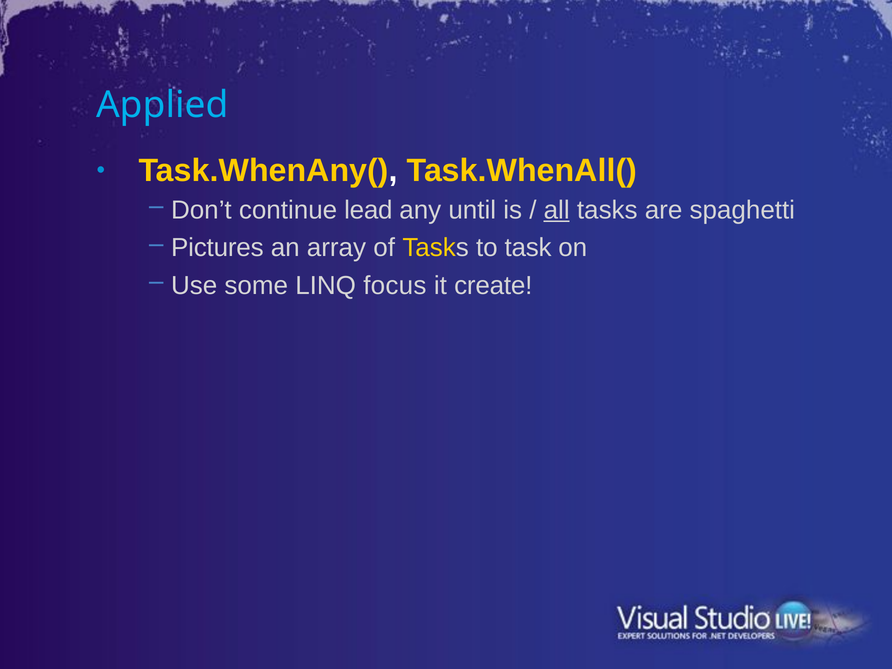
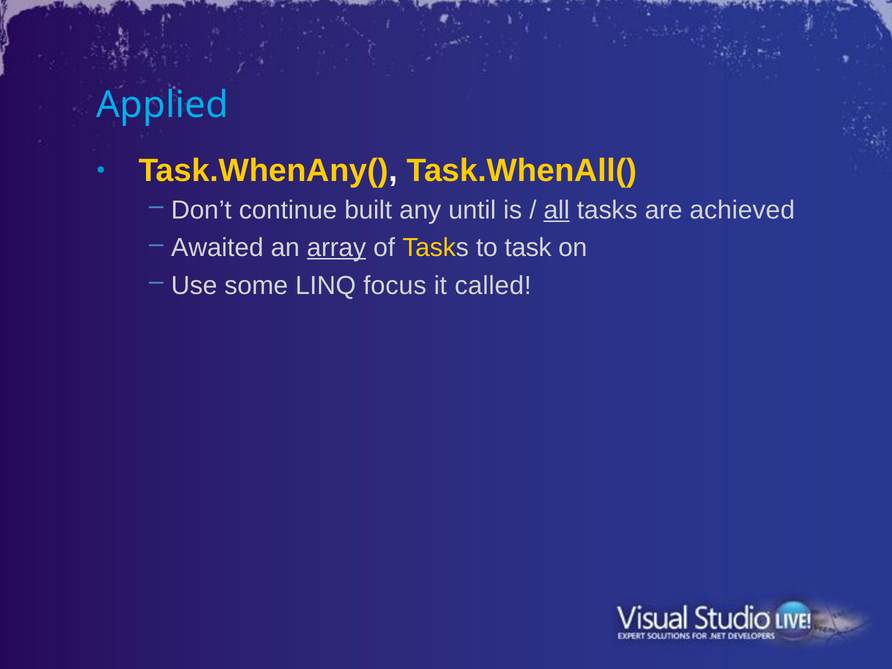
lead: lead -> built
spaghetti: spaghetti -> achieved
Pictures: Pictures -> Awaited
array underline: none -> present
create: create -> called
